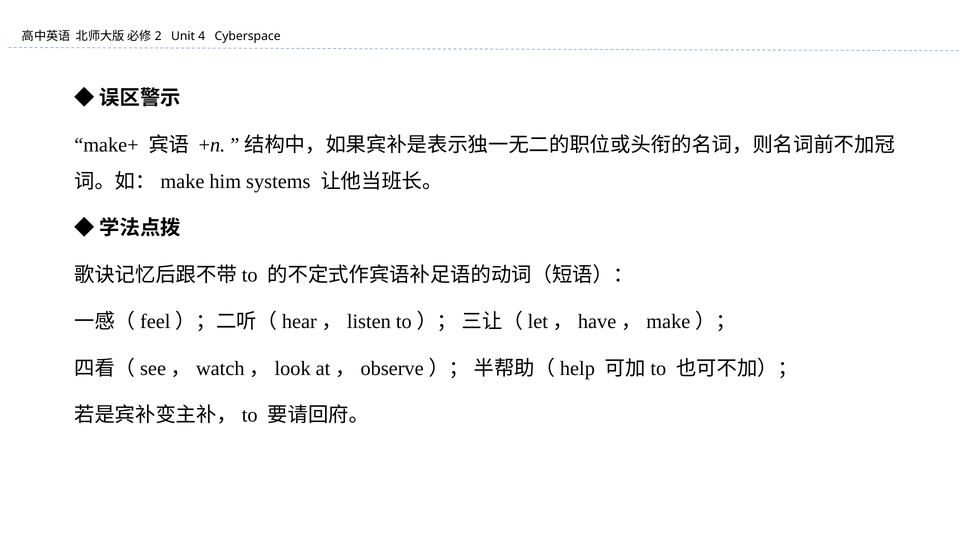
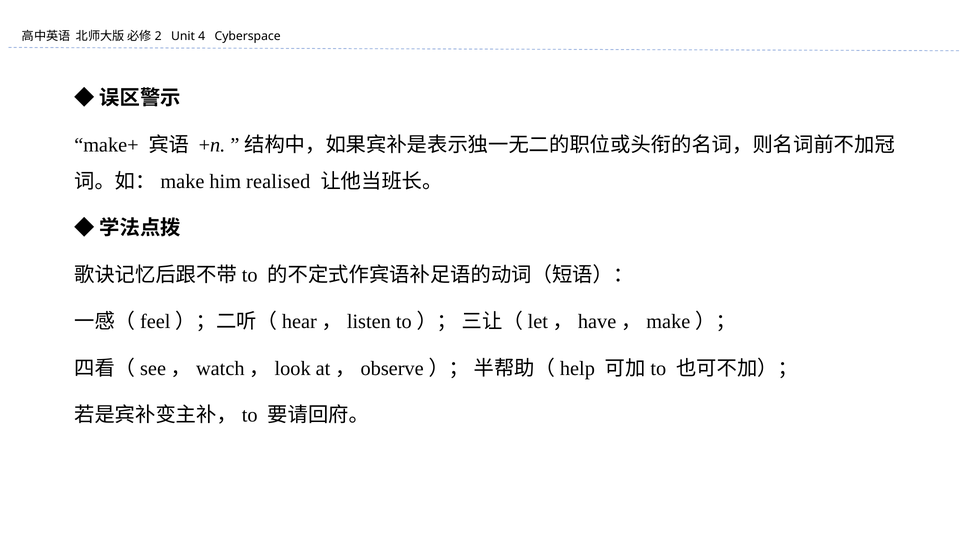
systems: systems -> realised
